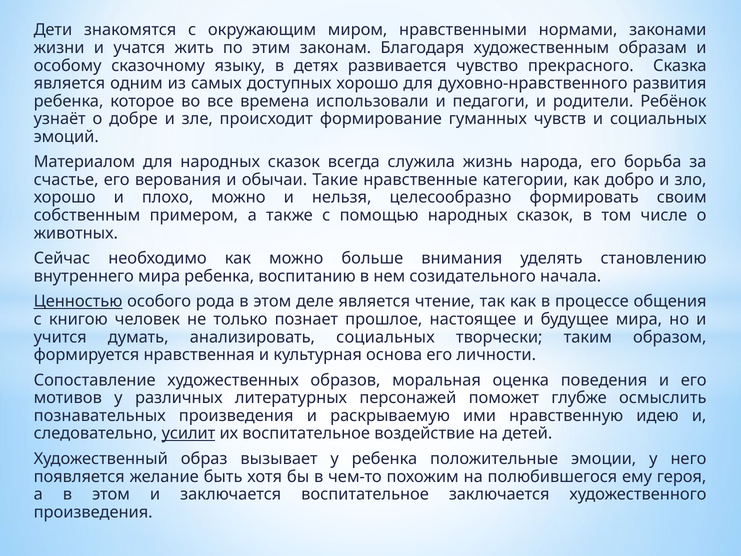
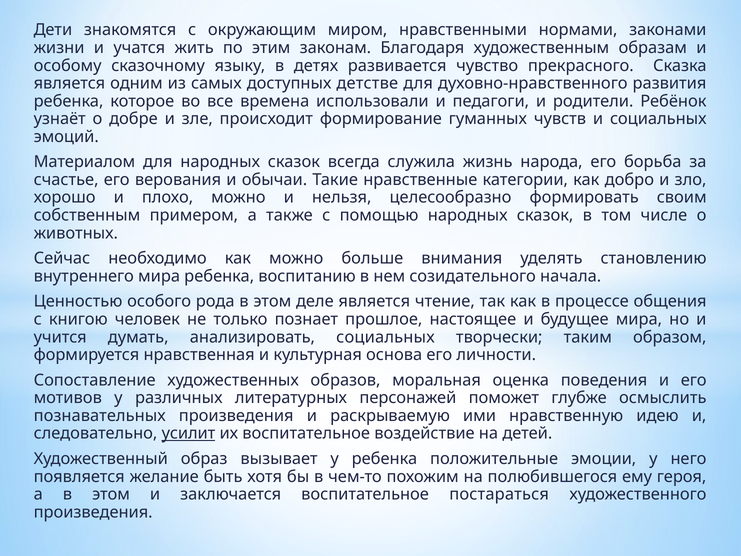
доступных хорошо: хорошо -> детстве
Ценностью underline: present -> none
воспитательное заключается: заключается -> постараться
